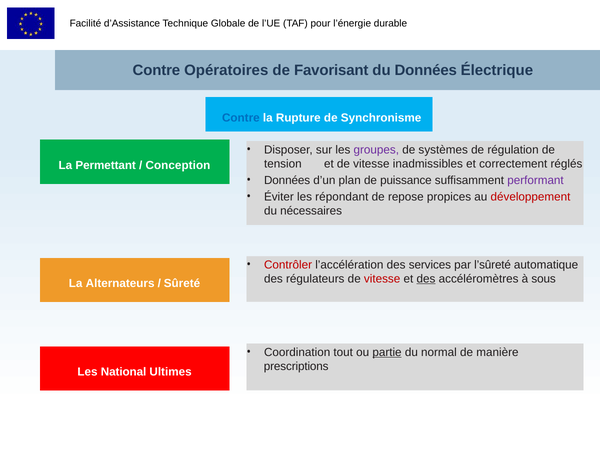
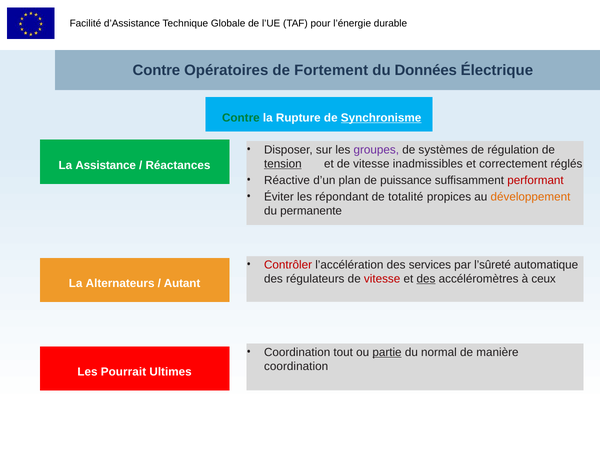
Favorisant: Favorisant -> Fortement
Contre at (241, 118) colour: blue -> green
Synchronisme underline: none -> present
tension underline: none -> present
Permettant: Permettant -> Assistance
Conception: Conception -> Réactances
Données at (287, 180): Données -> Réactive
performant colour: purple -> red
repose: repose -> totalité
développement colour: red -> orange
nécessaires: nécessaires -> permanente
sous: sous -> ceux
Sûreté: Sûreté -> Autant
prescriptions at (296, 366): prescriptions -> coordination
National: National -> Pourrait
